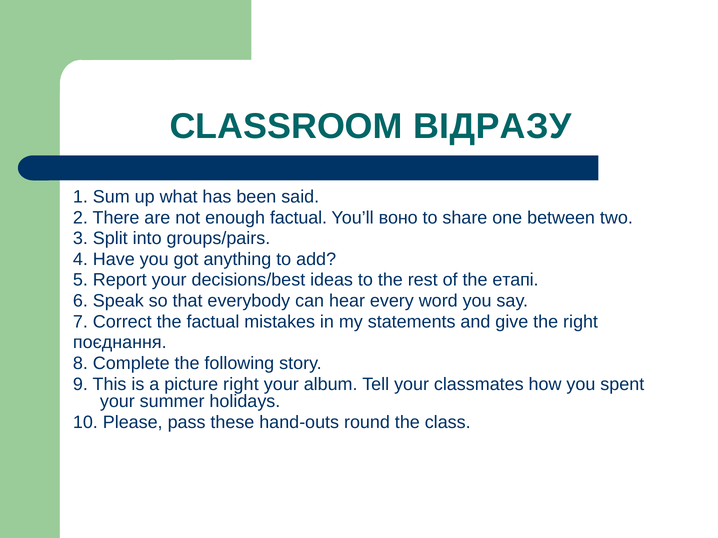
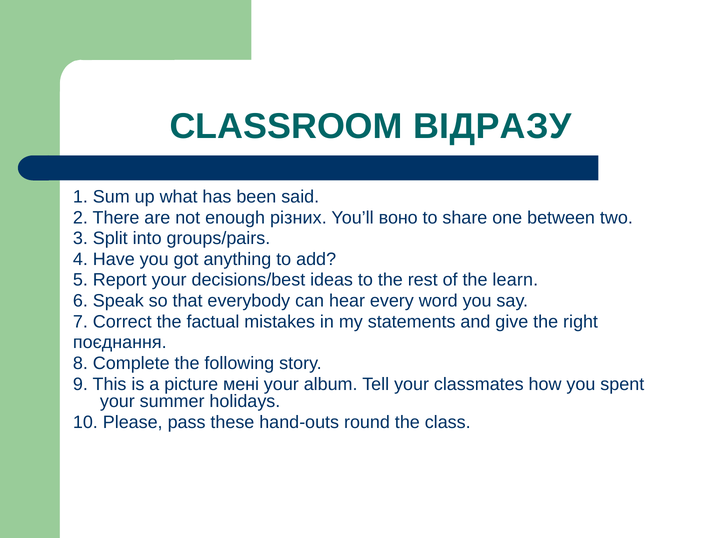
enough factual: factual -> різних
етапі: етапі -> learn
picture right: right -> мені
